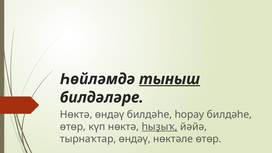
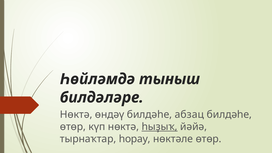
тыныш underline: present -> none
һорау: һорау -> абзац
тырнаҡтар өндәү: өндәү -> һорау
